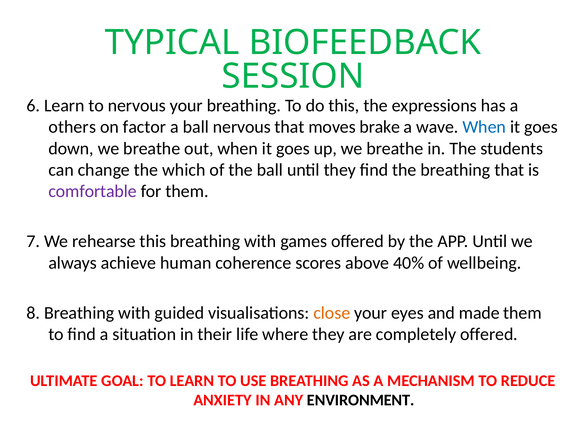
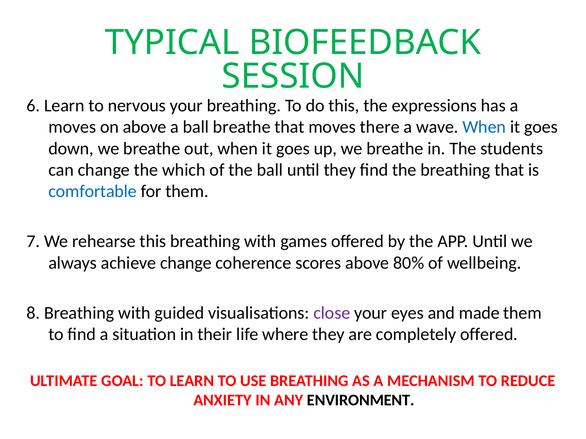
others at (72, 127): others -> moves
on factor: factor -> above
ball nervous: nervous -> breathe
brake: brake -> there
comfortable colour: purple -> blue
achieve human: human -> change
40%: 40% -> 80%
close colour: orange -> purple
